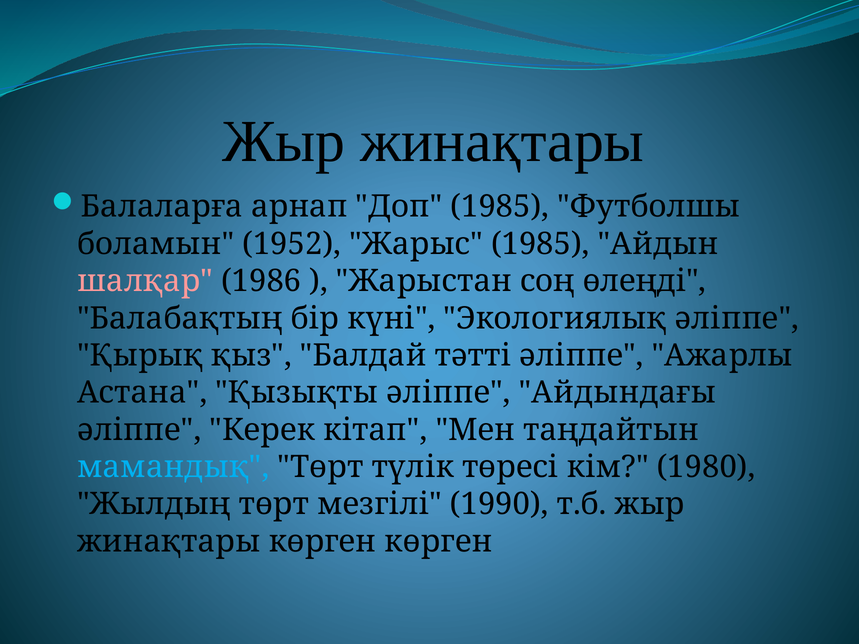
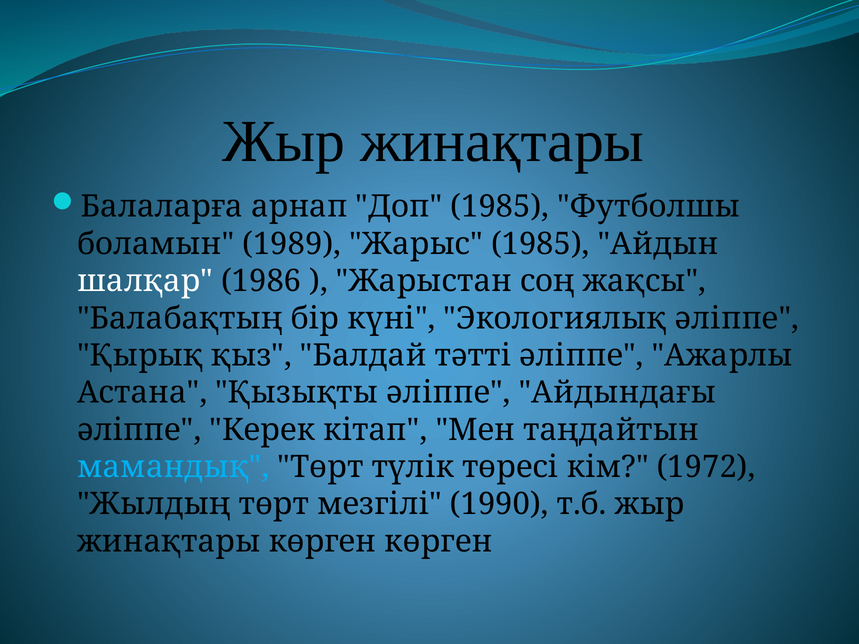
1952: 1952 -> 1989
шалқар colour: pink -> white
өлеңді: өлеңді -> жақсы
1980: 1980 -> 1972
